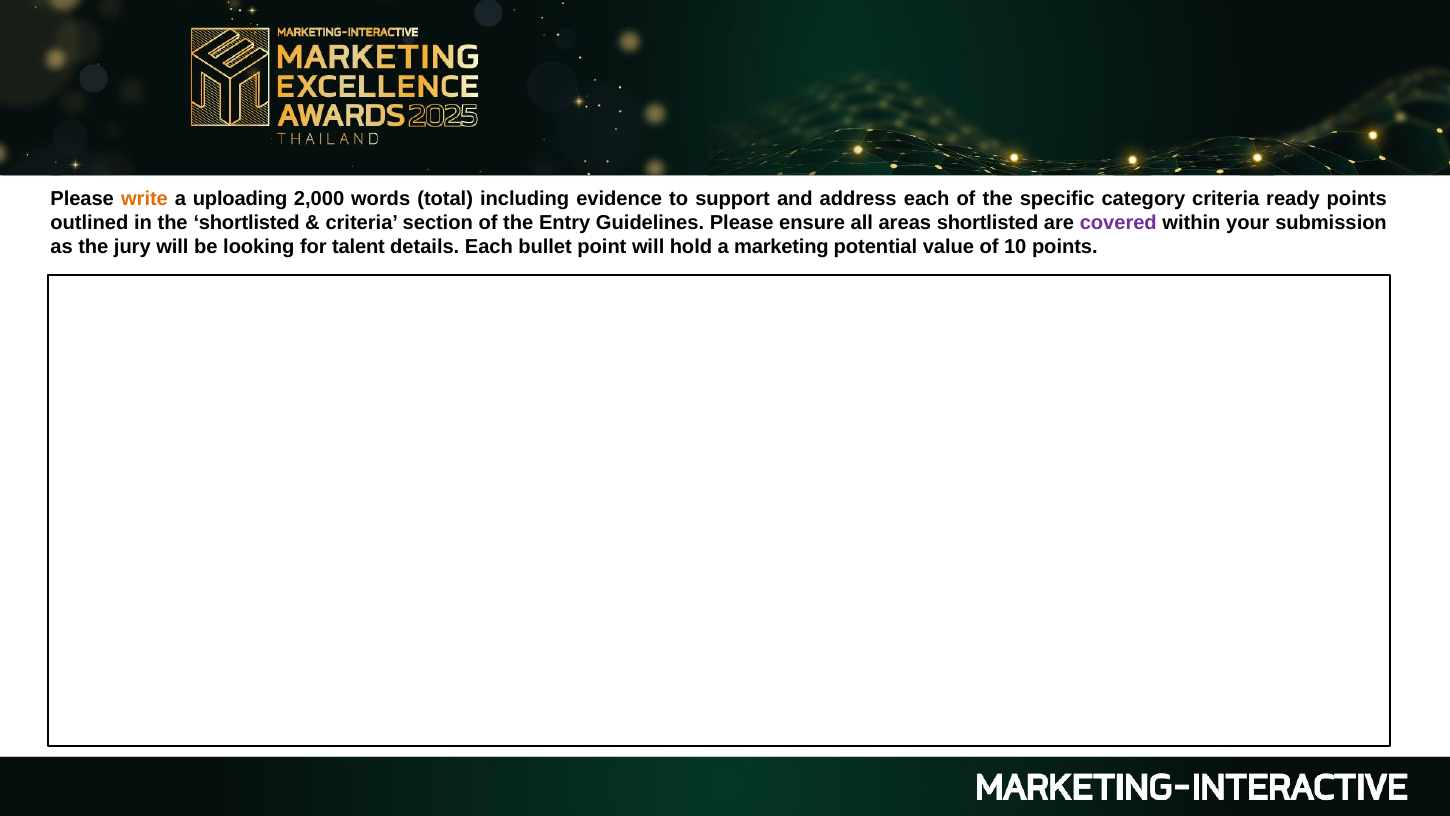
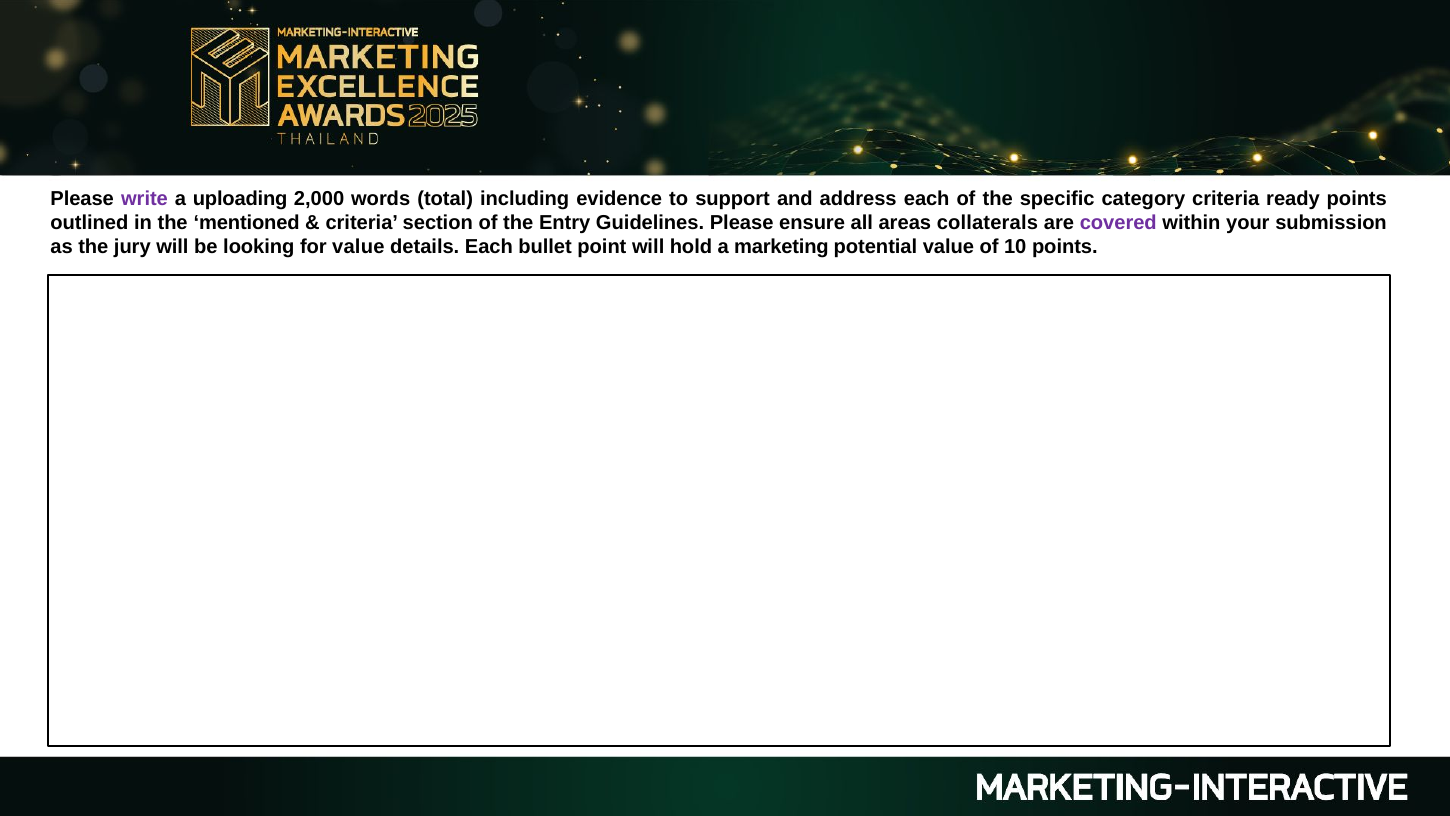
write colour: orange -> purple
the shortlisted: shortlisted -> mentioned
areas shortlisted: shortlisted -> collaterals
for talent: talent -> value
